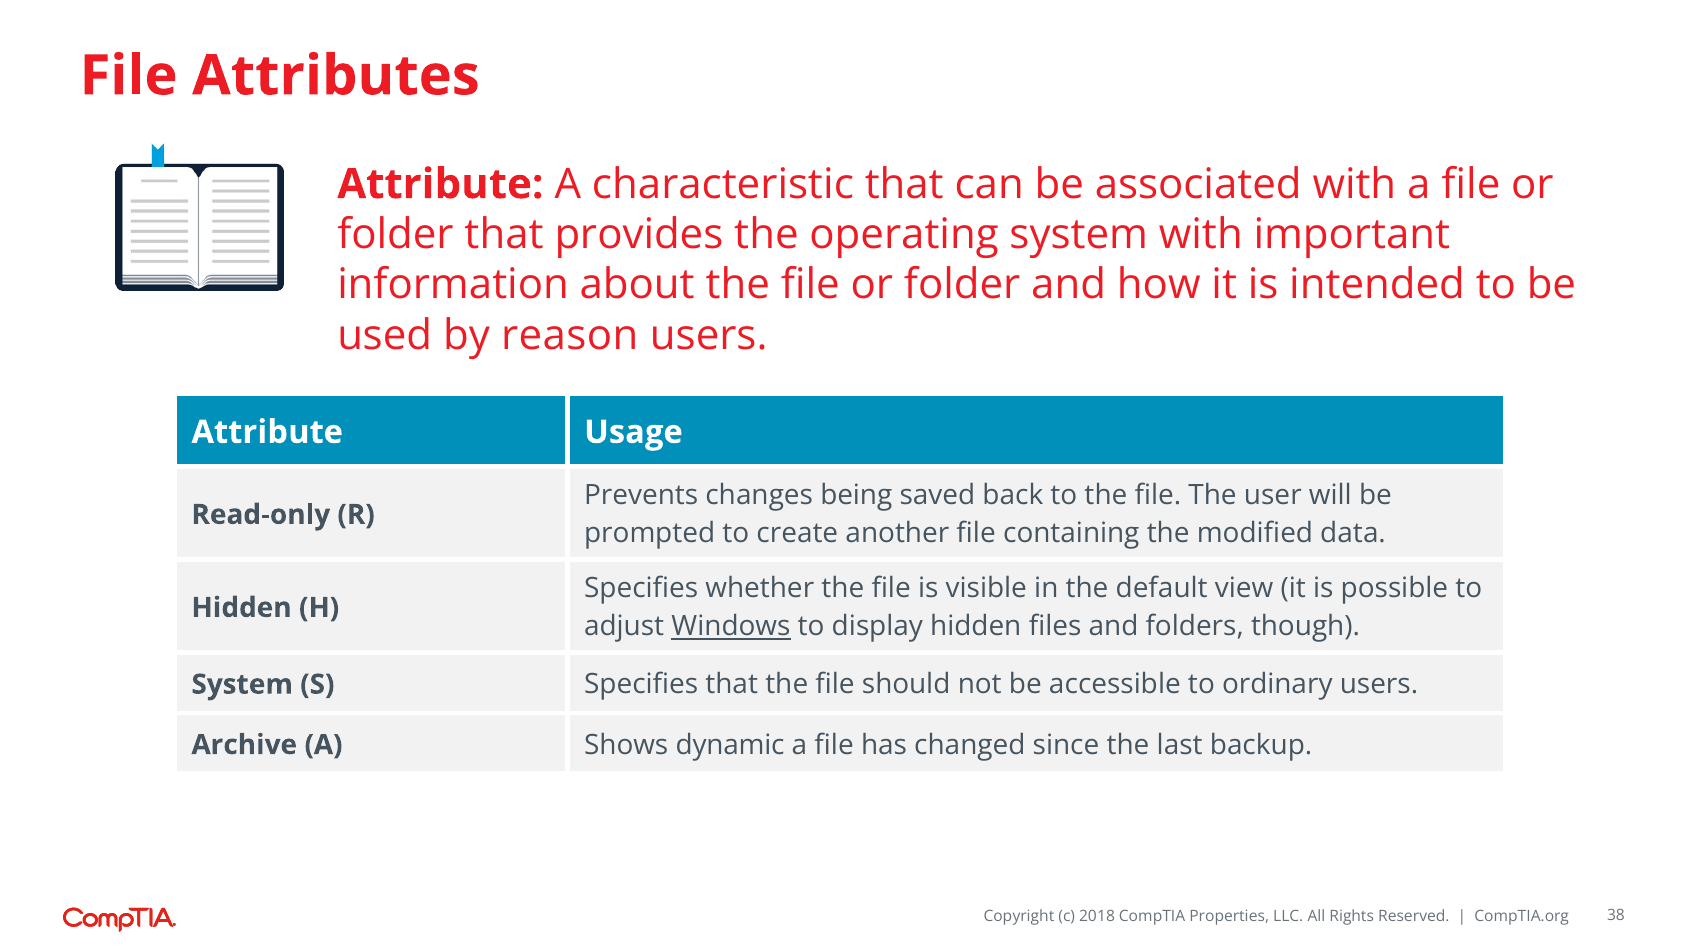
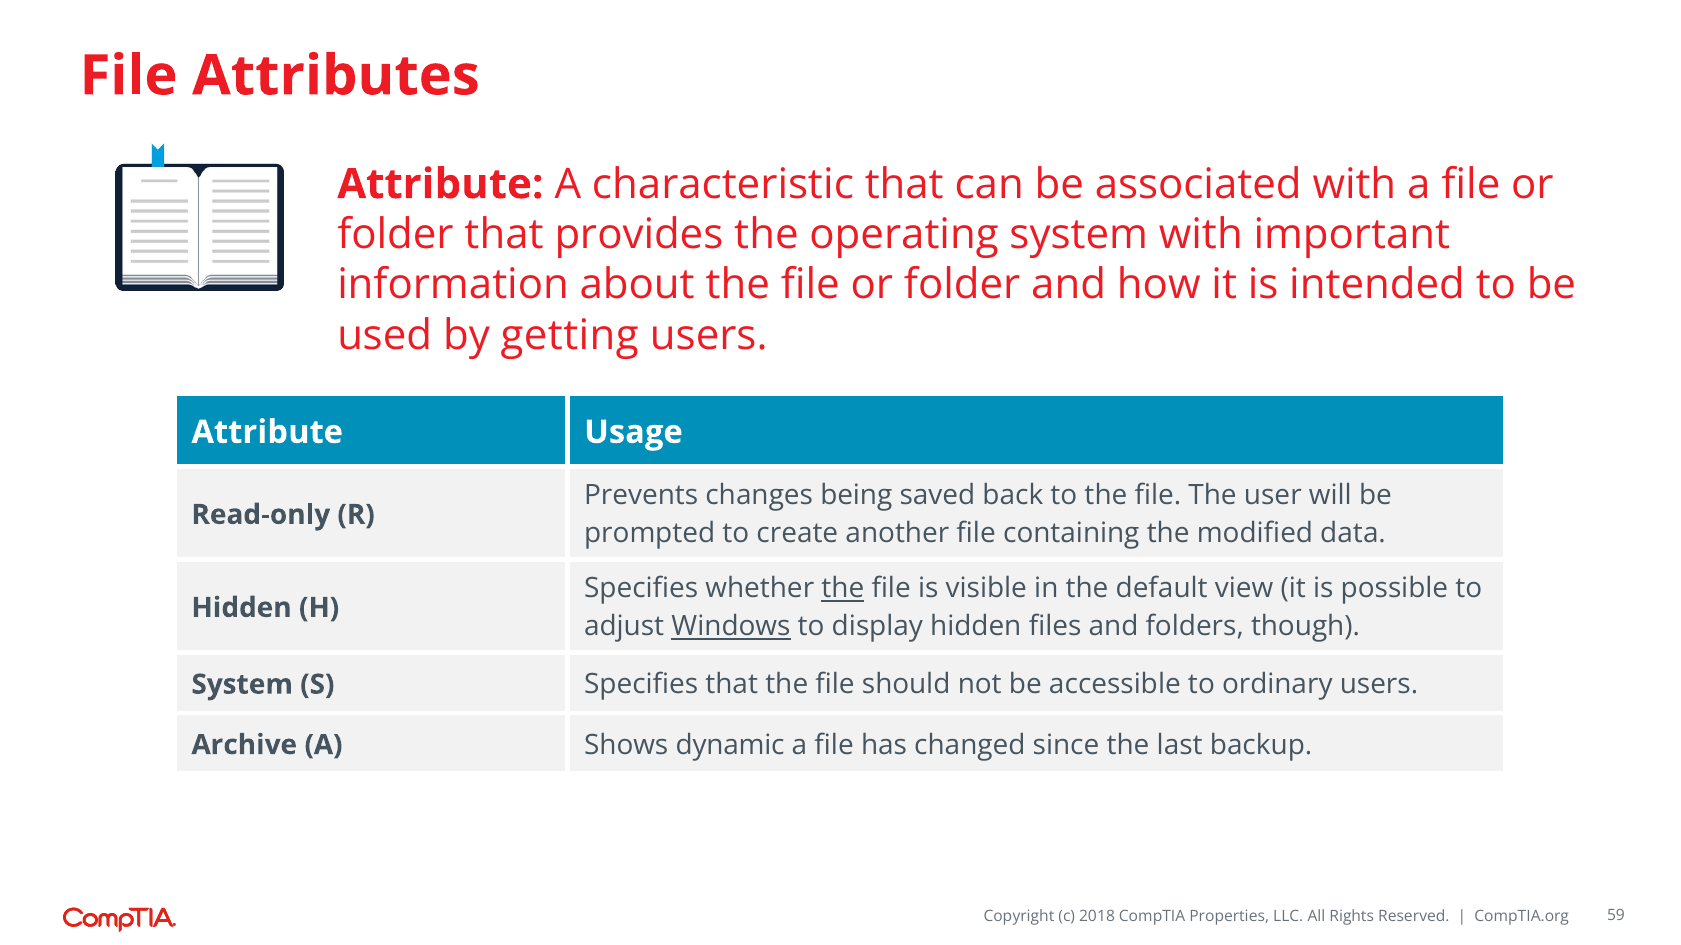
reason: reason -> getting
the at (843, 589) underline: none -> present
38: 38 -> 59
